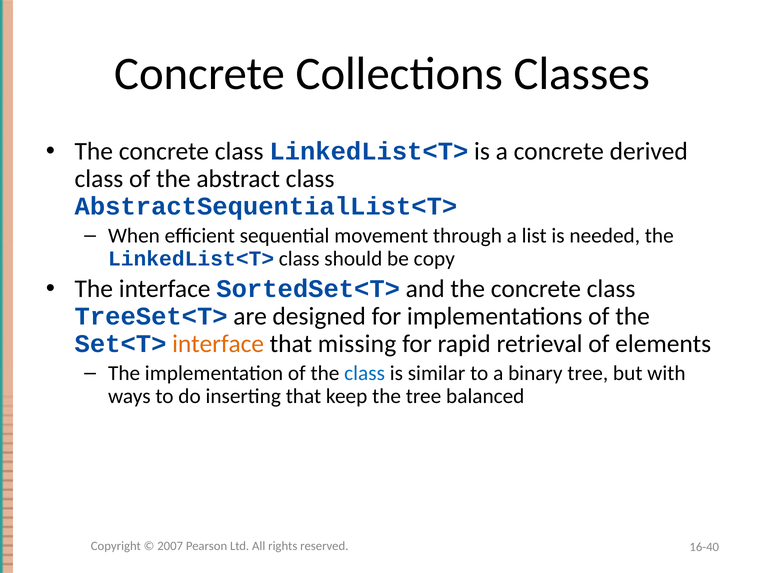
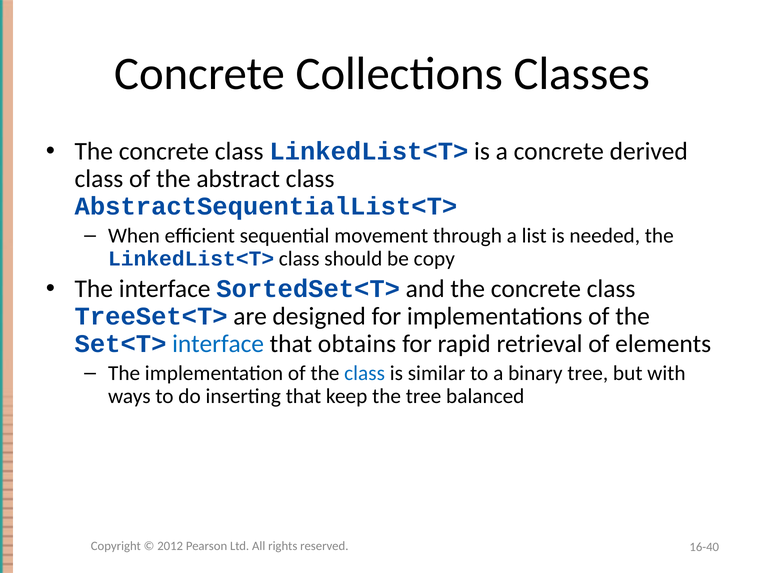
interface at (218, 344) colour: orange -> blue
missing: missing -> obtains
2007: 2007 -> 2012
